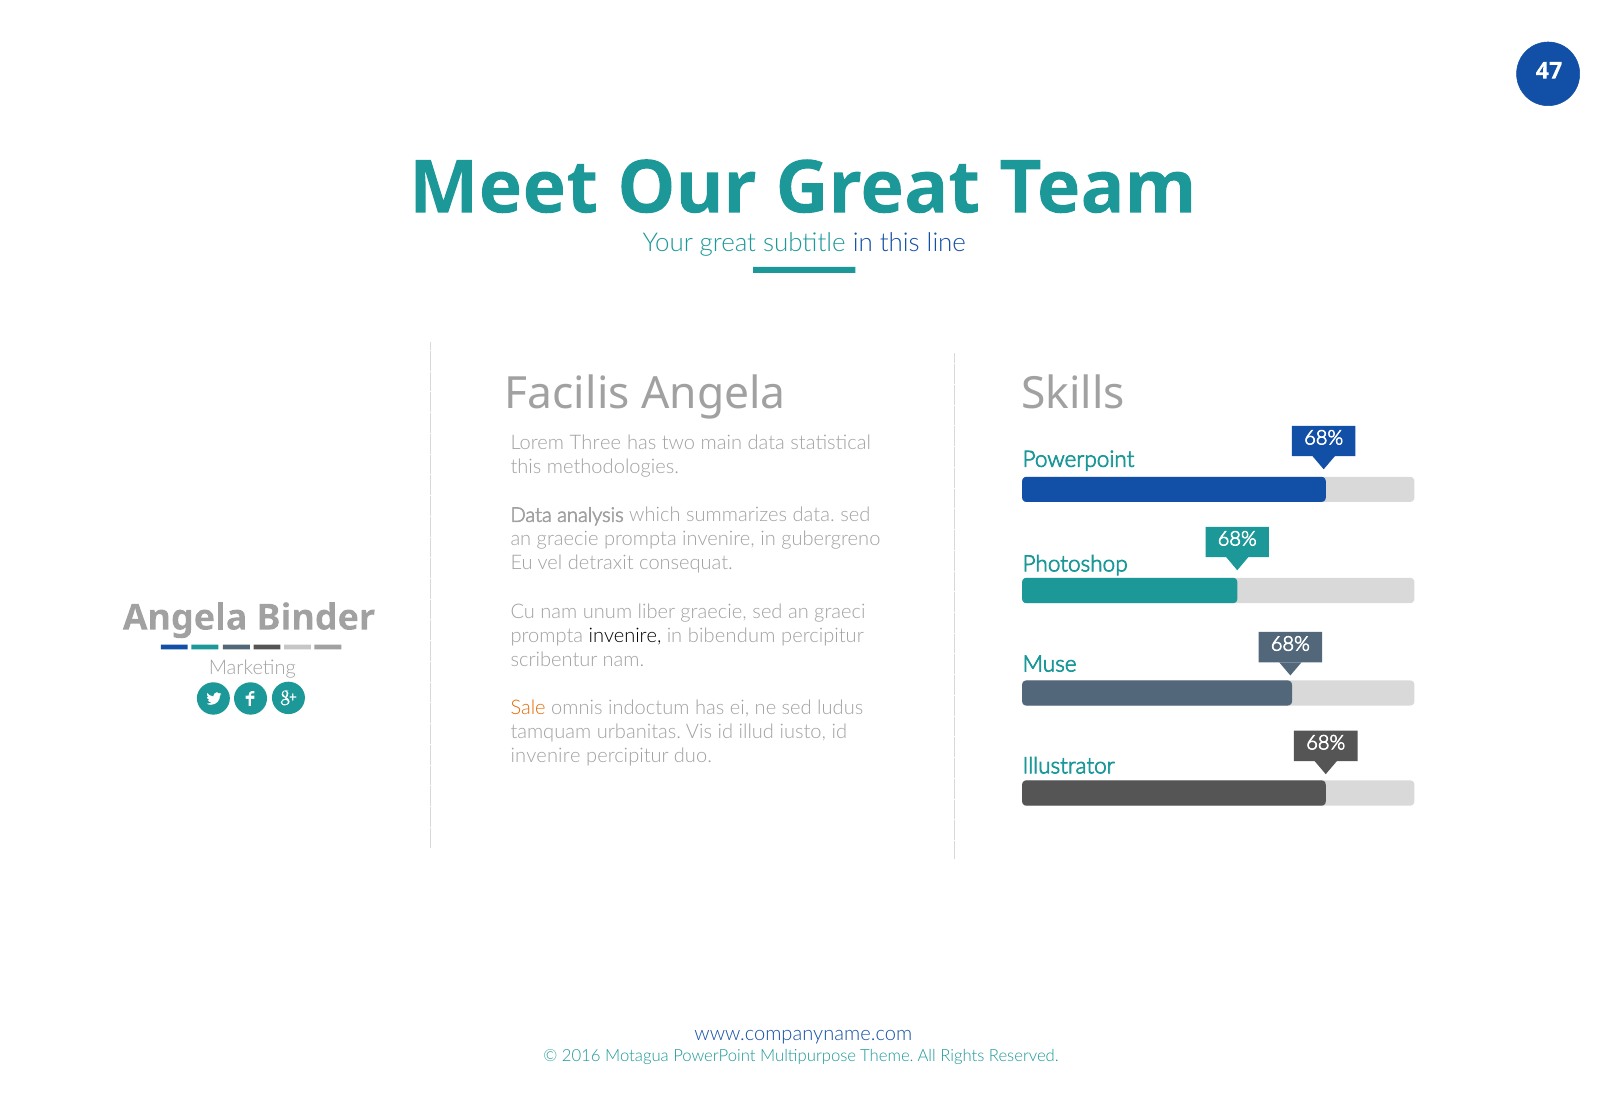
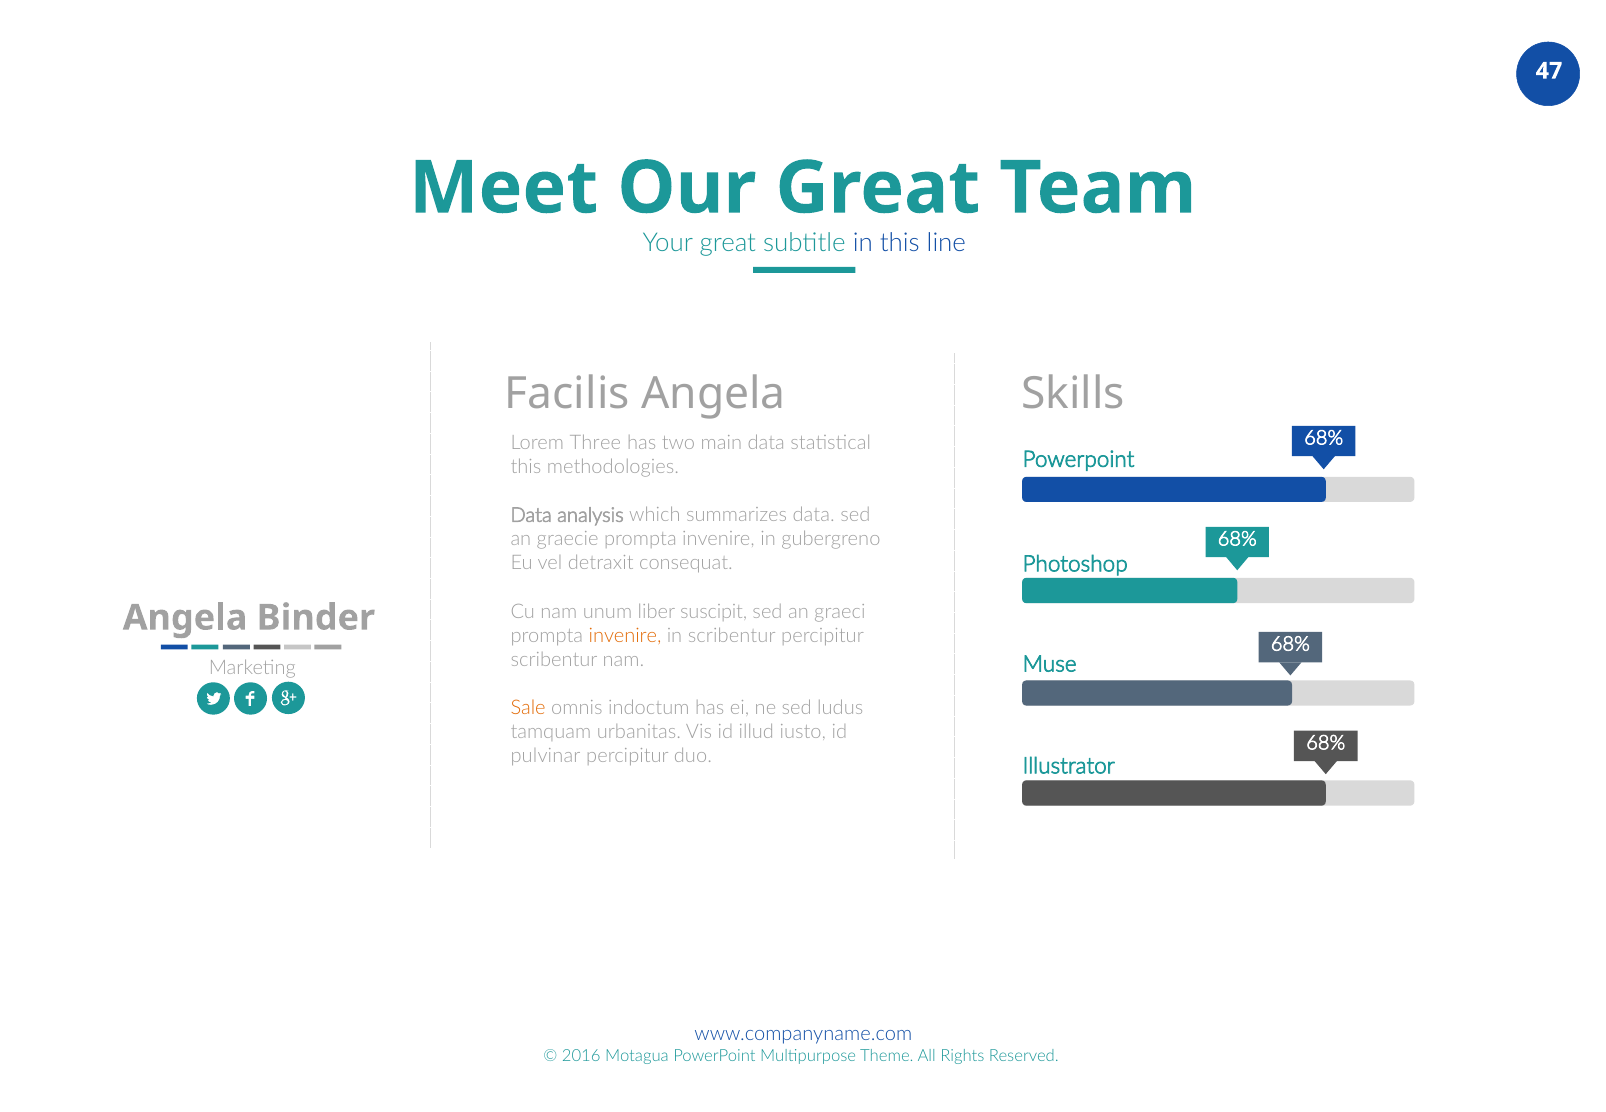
liber graecie: graecie -> suscipit
invenire at (625, 636) colour: black -> orange
in bibendum: bibendum -> scribentur
invenire at (546, 756): invenire -> pulvinar
